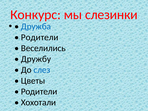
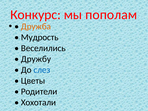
слезинки: слезинки -> пополам
Дружба colour: blue -> orange
Родители at (40, 37): Родители -> Мудрость
